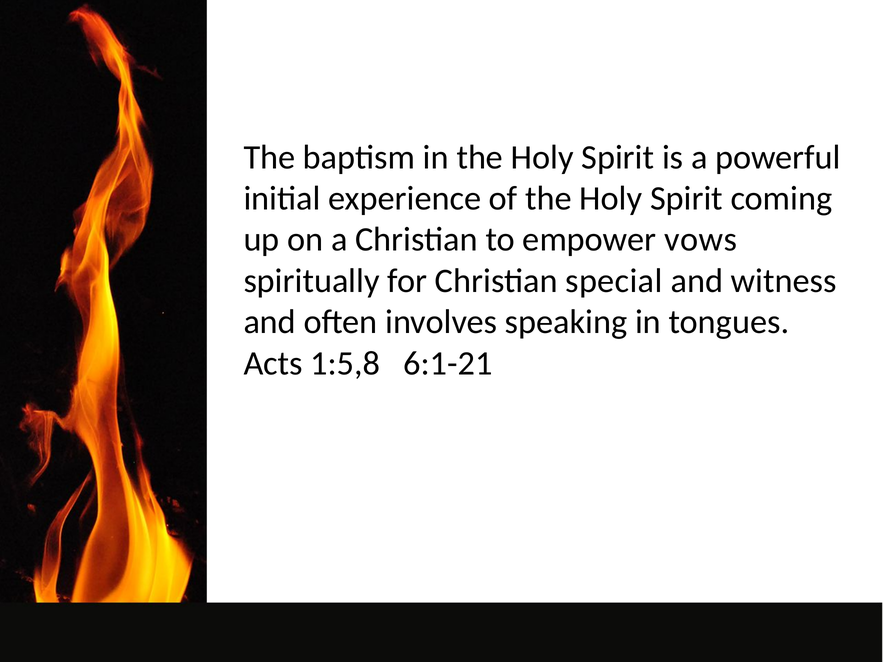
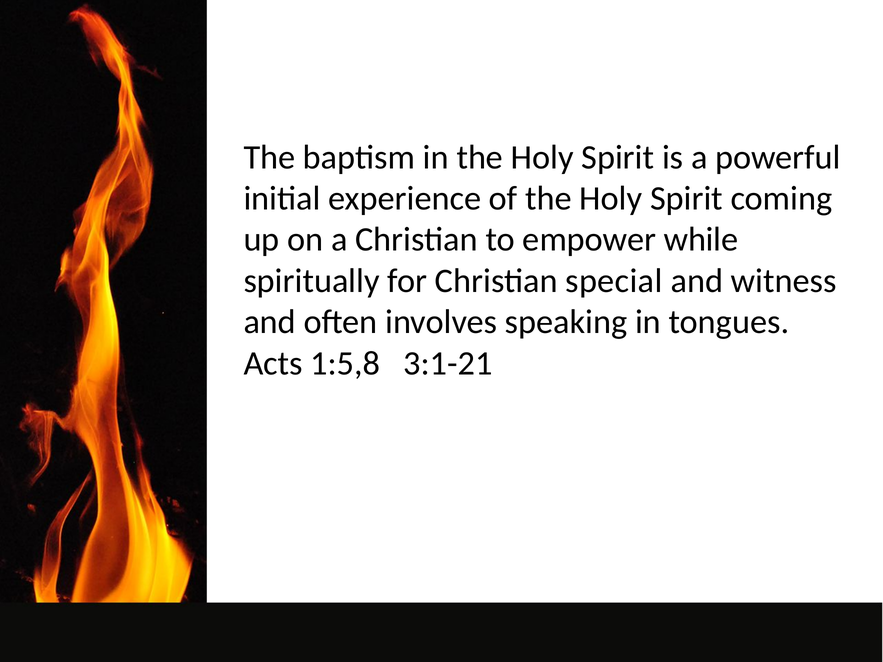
vows: vows -> while
6:1-21: 6:1-21 -> 3:1-21
